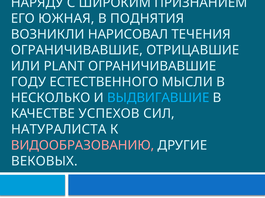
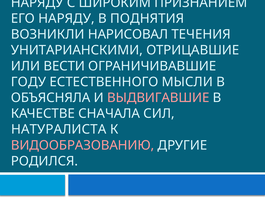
ЕГО ЮЖНАЯ: ЮЖНАЯ -> НАРЯДУ
ОГРАНИЧИВАВШИЕ at (77, 50): ОГРАНИЧИВАВШИЕ -> УНИТАРИАНСКИМИ
PLANT: PLANT -> ВЕСТИ
НЕСКОЛЬКО: НЕСКОЛЬКО -> ОБЪЯСНЯЛА
ВЫДВИГАВШИЕ colour: light blue -> pink
УСПЕХОВ: УСПЕХОВ -> СНАЧАЛА
ВЕКОВЫХ: ВЕКОВЫХ -> РОДИЛСЯ
